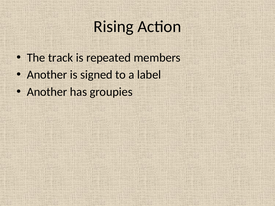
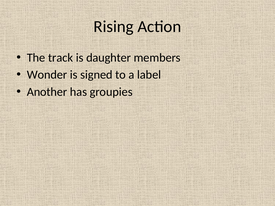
repeated: repeated -> daughter
Another at (47, 75): Another -> Wonder
